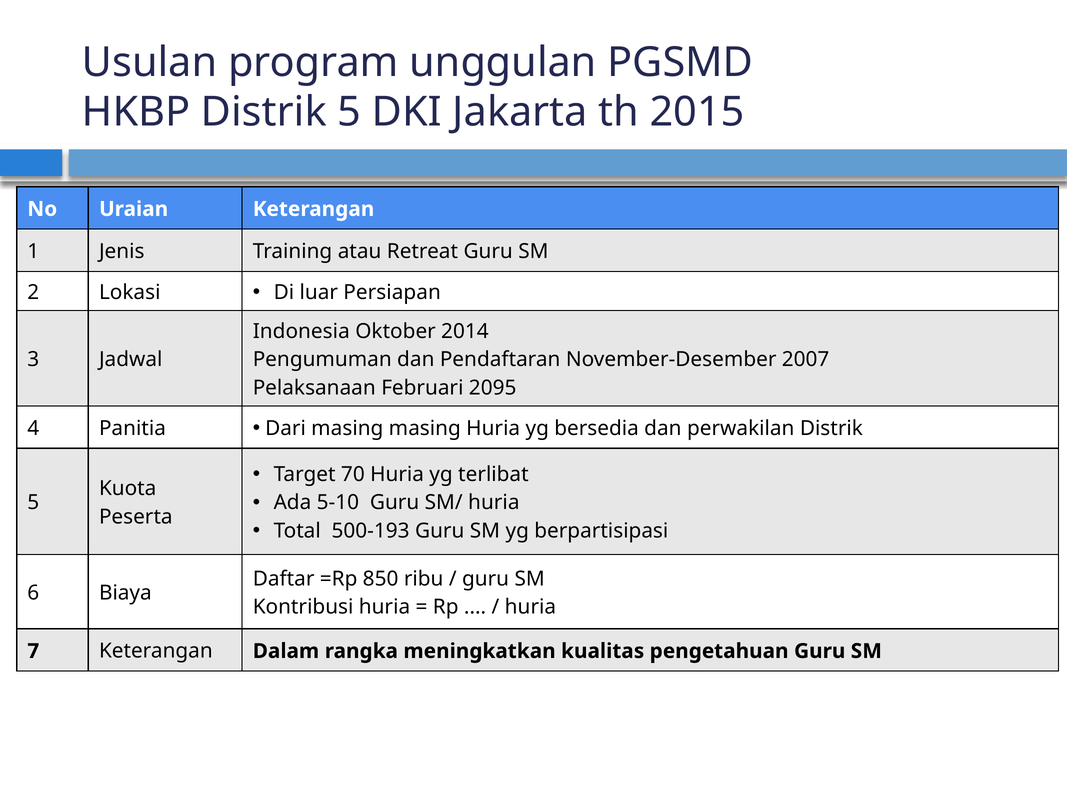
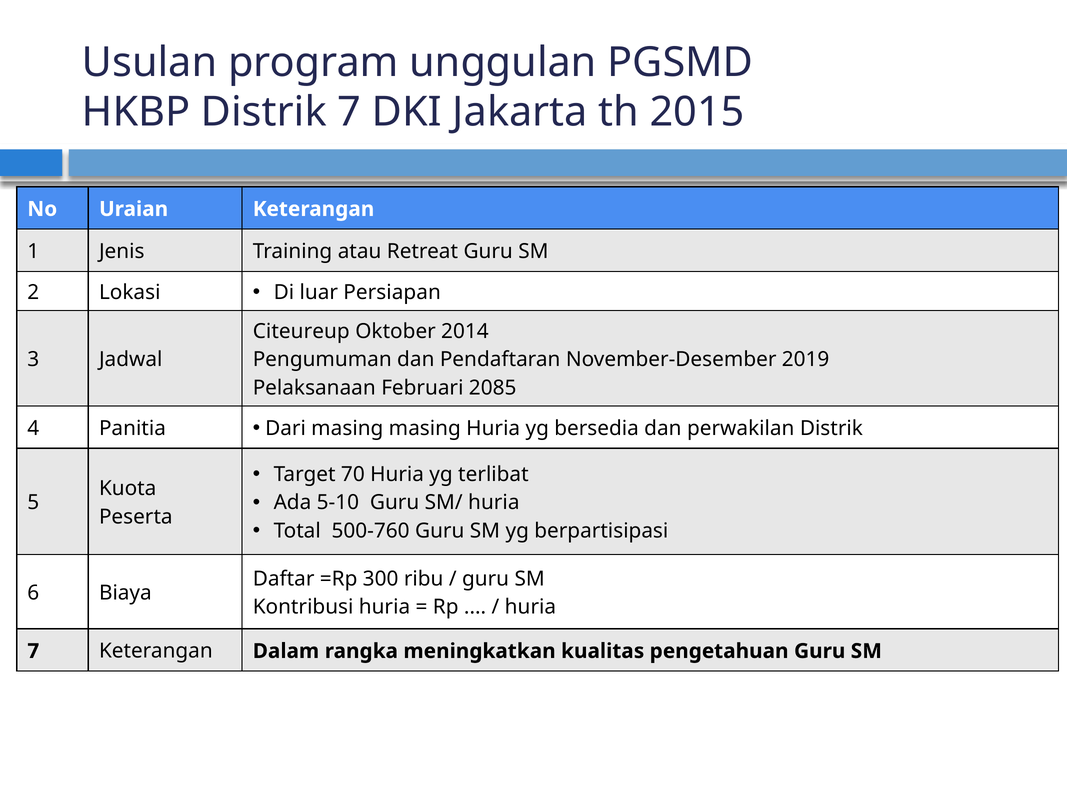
HKBP Distrik 5: 5 -> 7
Indonesia: Indonesia -> Citeureup
2007: 2007 -> 2019
2095: 2095 -> 2085
500-193: 500-193 -> 500-760
850: 850 -> 300
